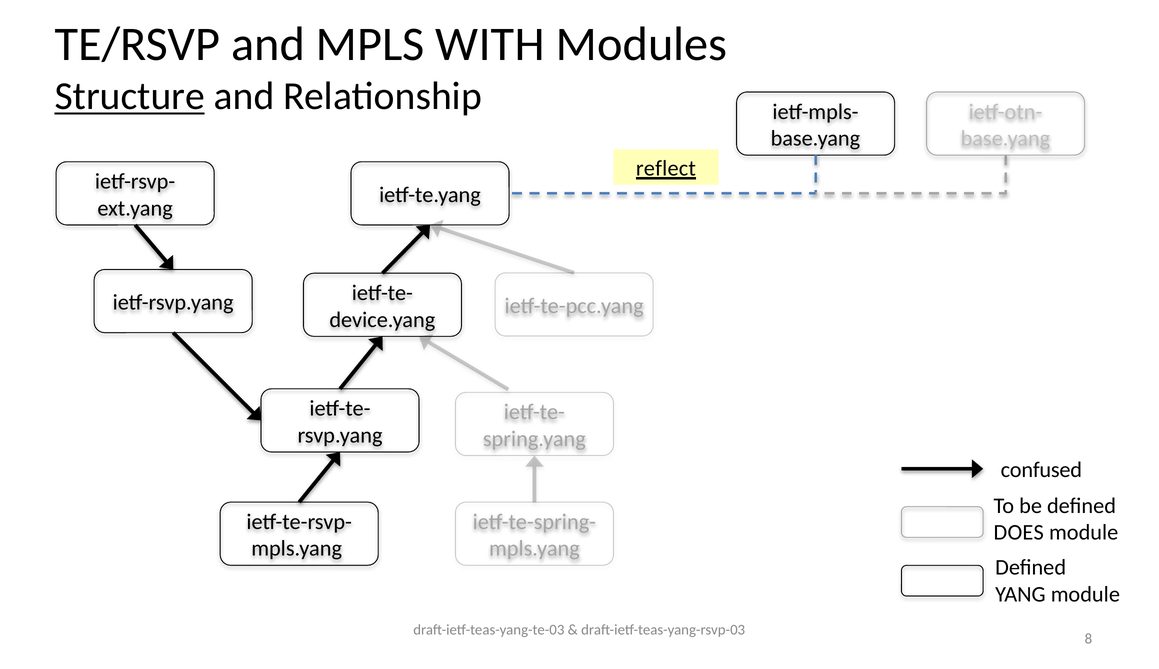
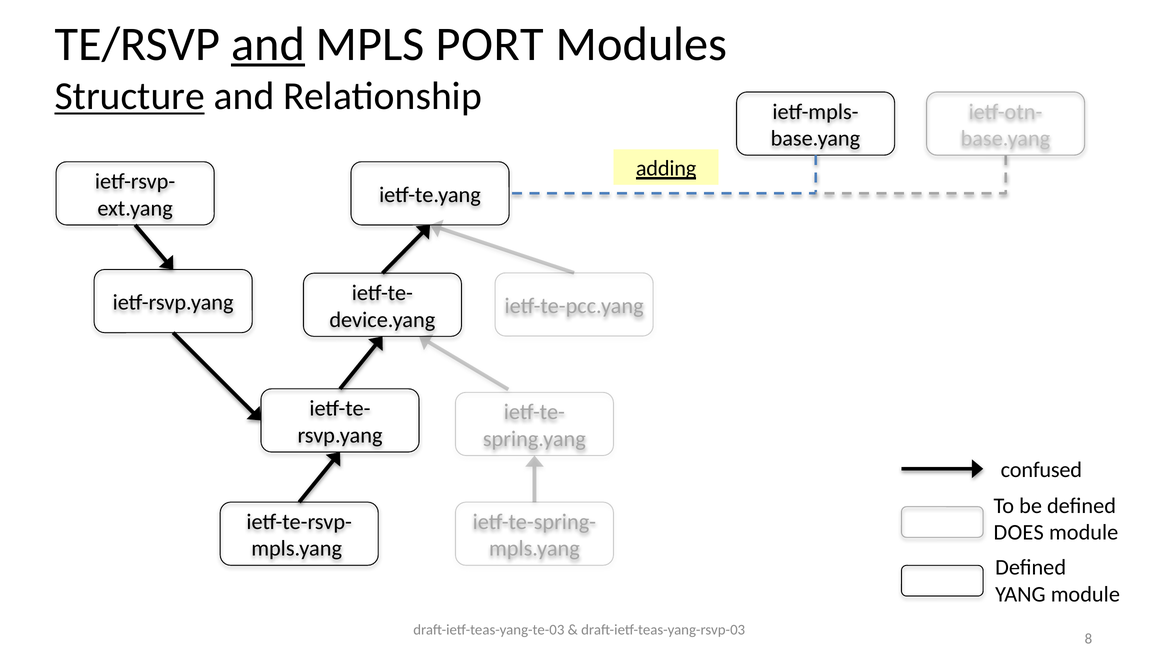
and at (268, 44) underline: none -> present
WITH: WITH -> PORT
reflect: reflect -> adding
